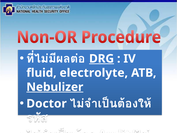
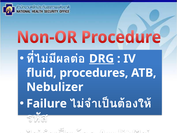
electrolyte: electrolyte -> procedures
Nebulizer underline: present -> none
Doctor: Doctor -> Failure
